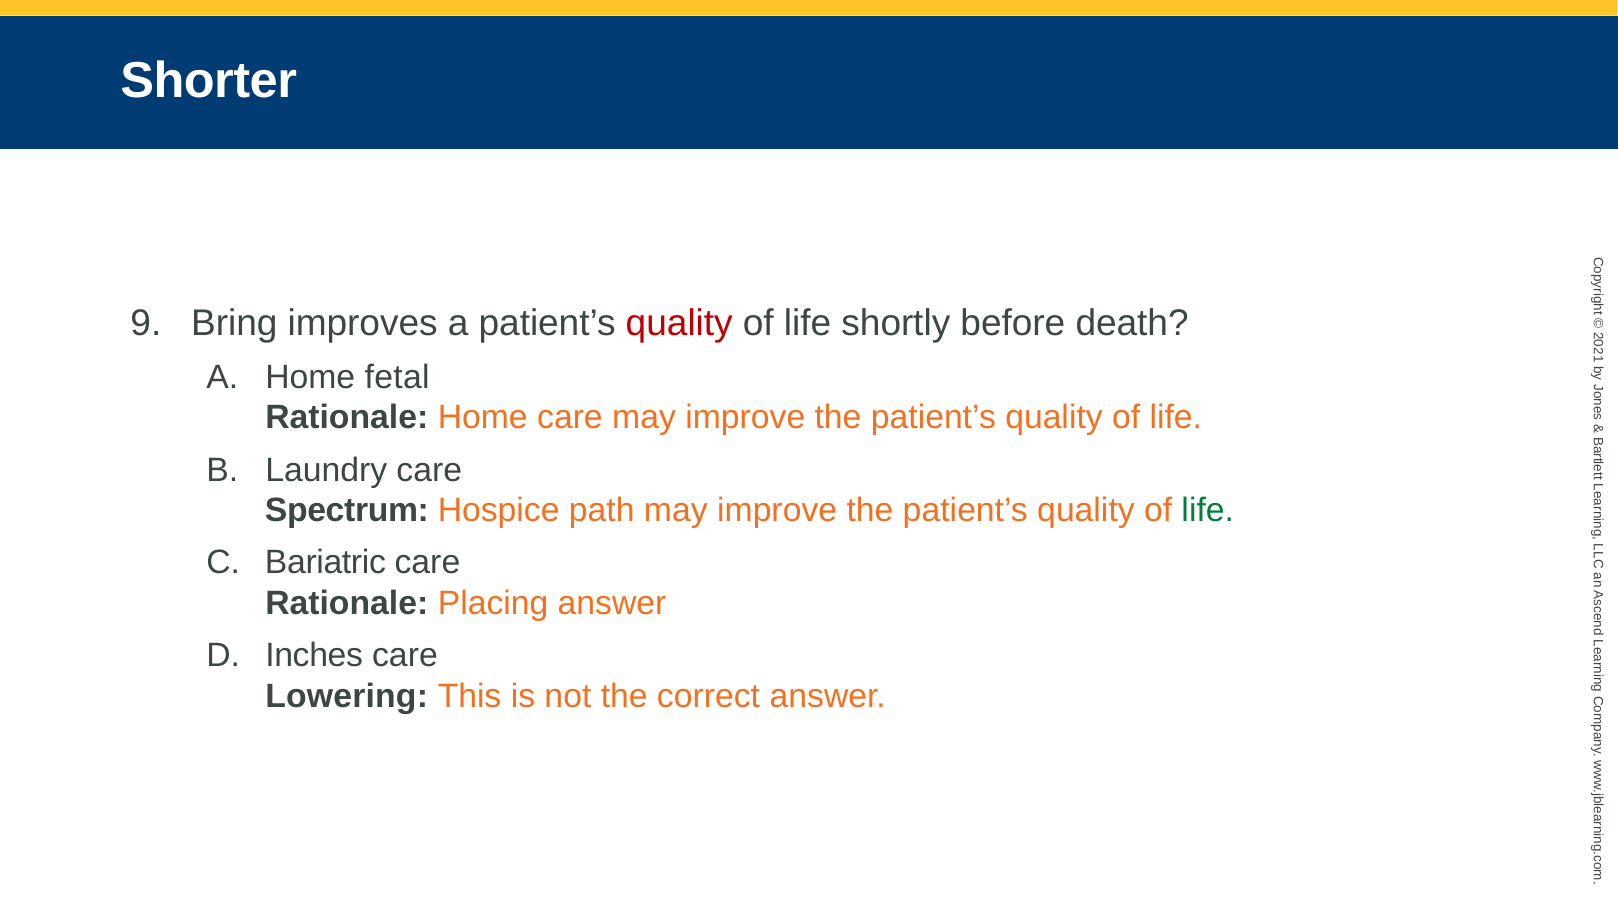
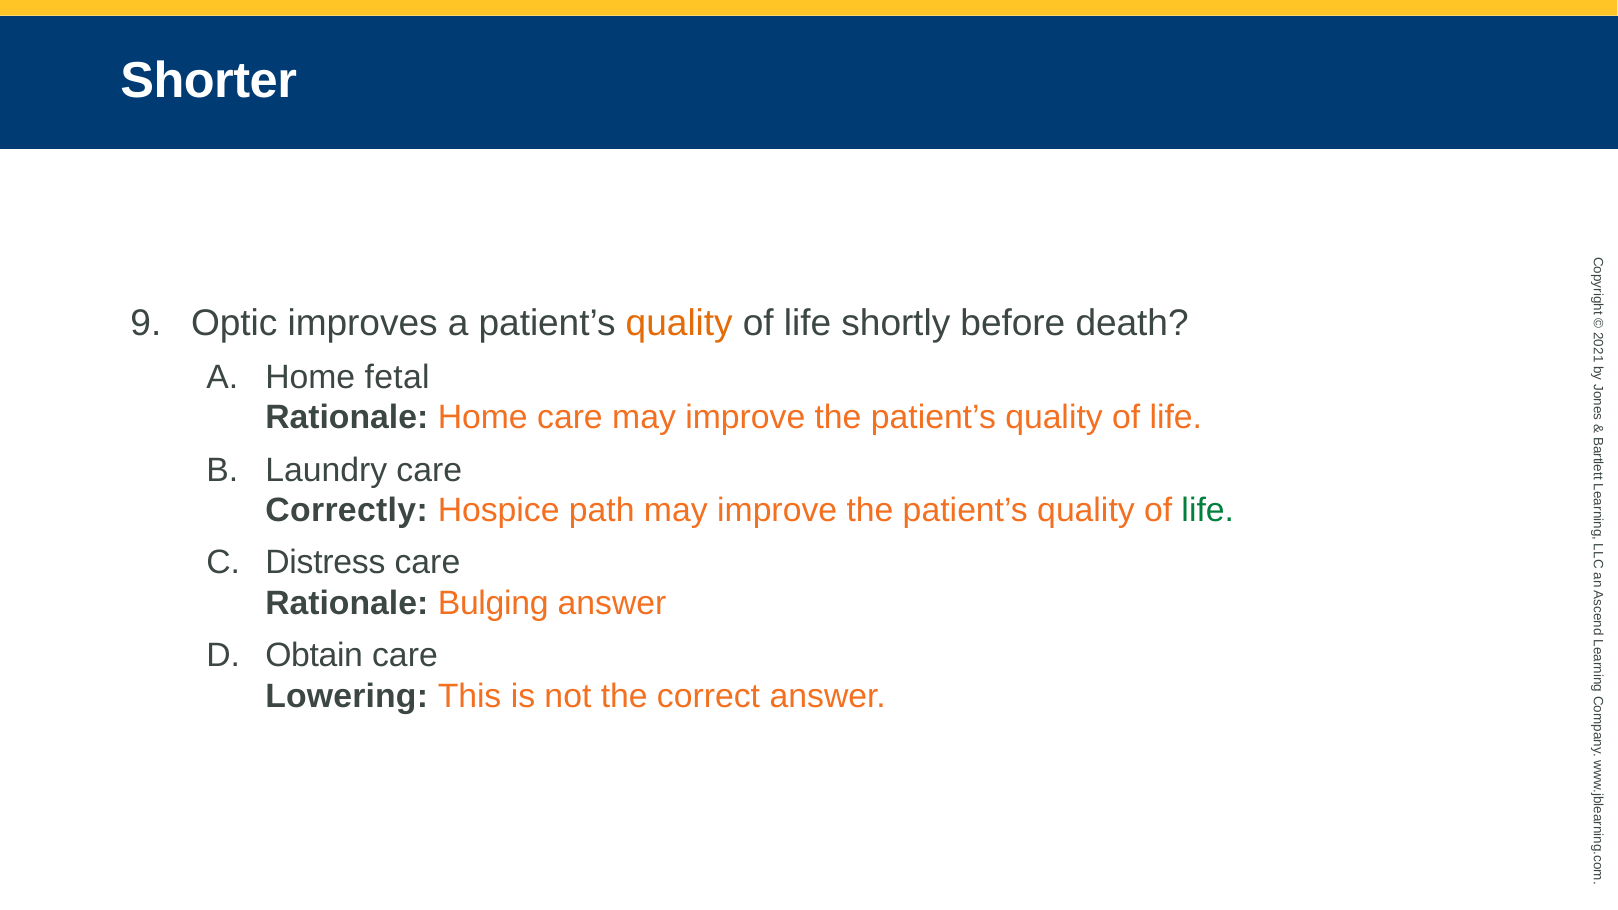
Bring: Bring -> Optic
quality at (679, 323) colour: red -> orange
Spectrum: Spectrum -> Correctly
Bariatric: Bariatric -> Distress
Placing: Placing -> Bulging
Inches: Inches -> Obtain
